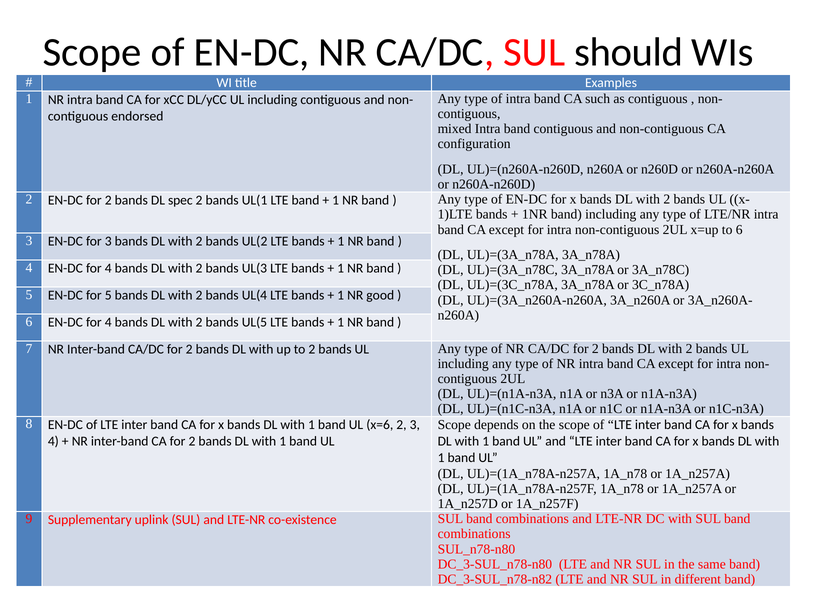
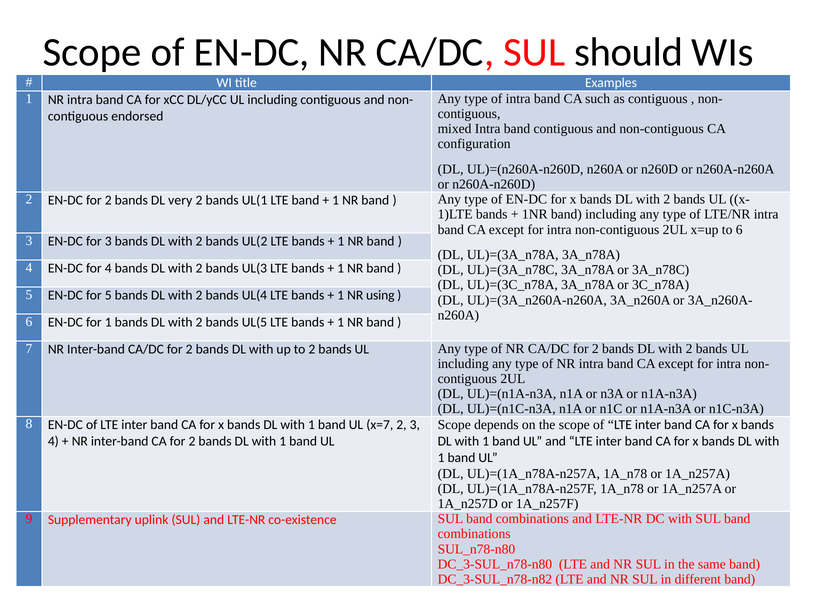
spec: spec -> very
good: good -> using
6 EN-DC for 4: 4 -> 1
x=6: x=6 -> x=7
